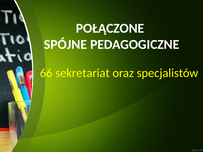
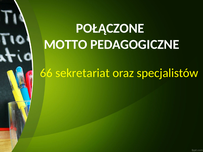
SPÓJNE: SPÓJNE -> MOTTO
